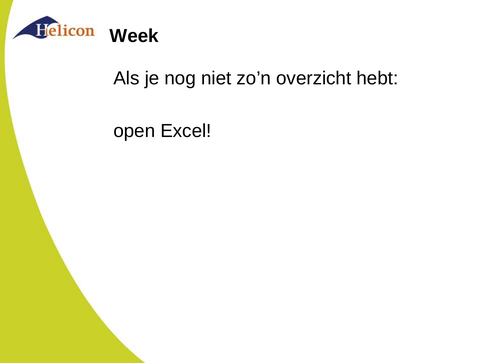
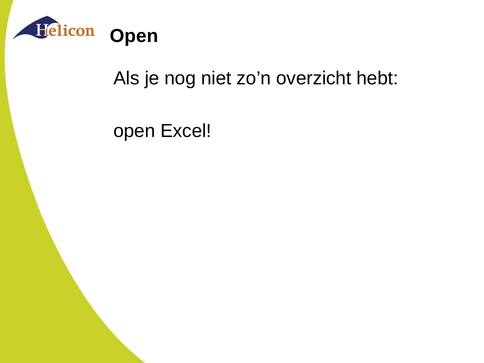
Week at (134, 36): Week -> Open
